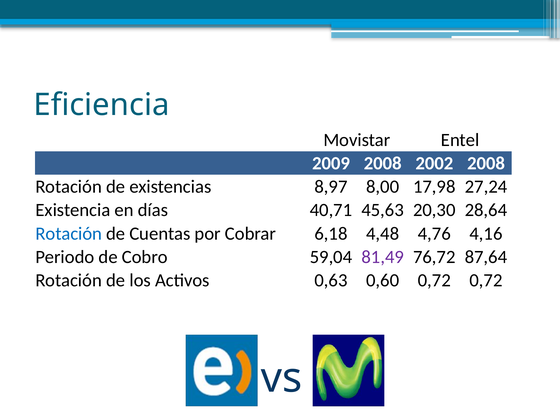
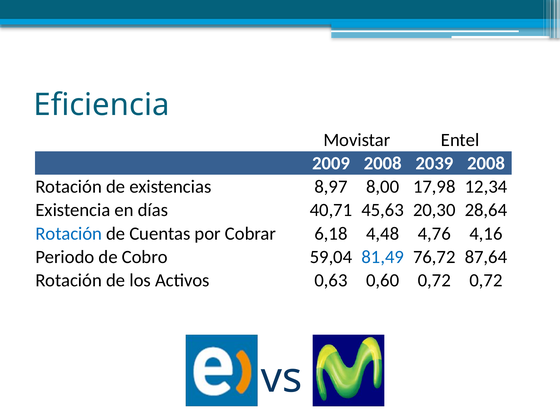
2002: 2002 -> 2039
27,24: 27,24 -> 12,34
81,49 colour: purple -> blue
